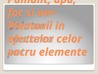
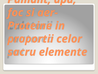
Plamanii: Plamanii -> Proteine
efectelor: efectelor -> proportii
